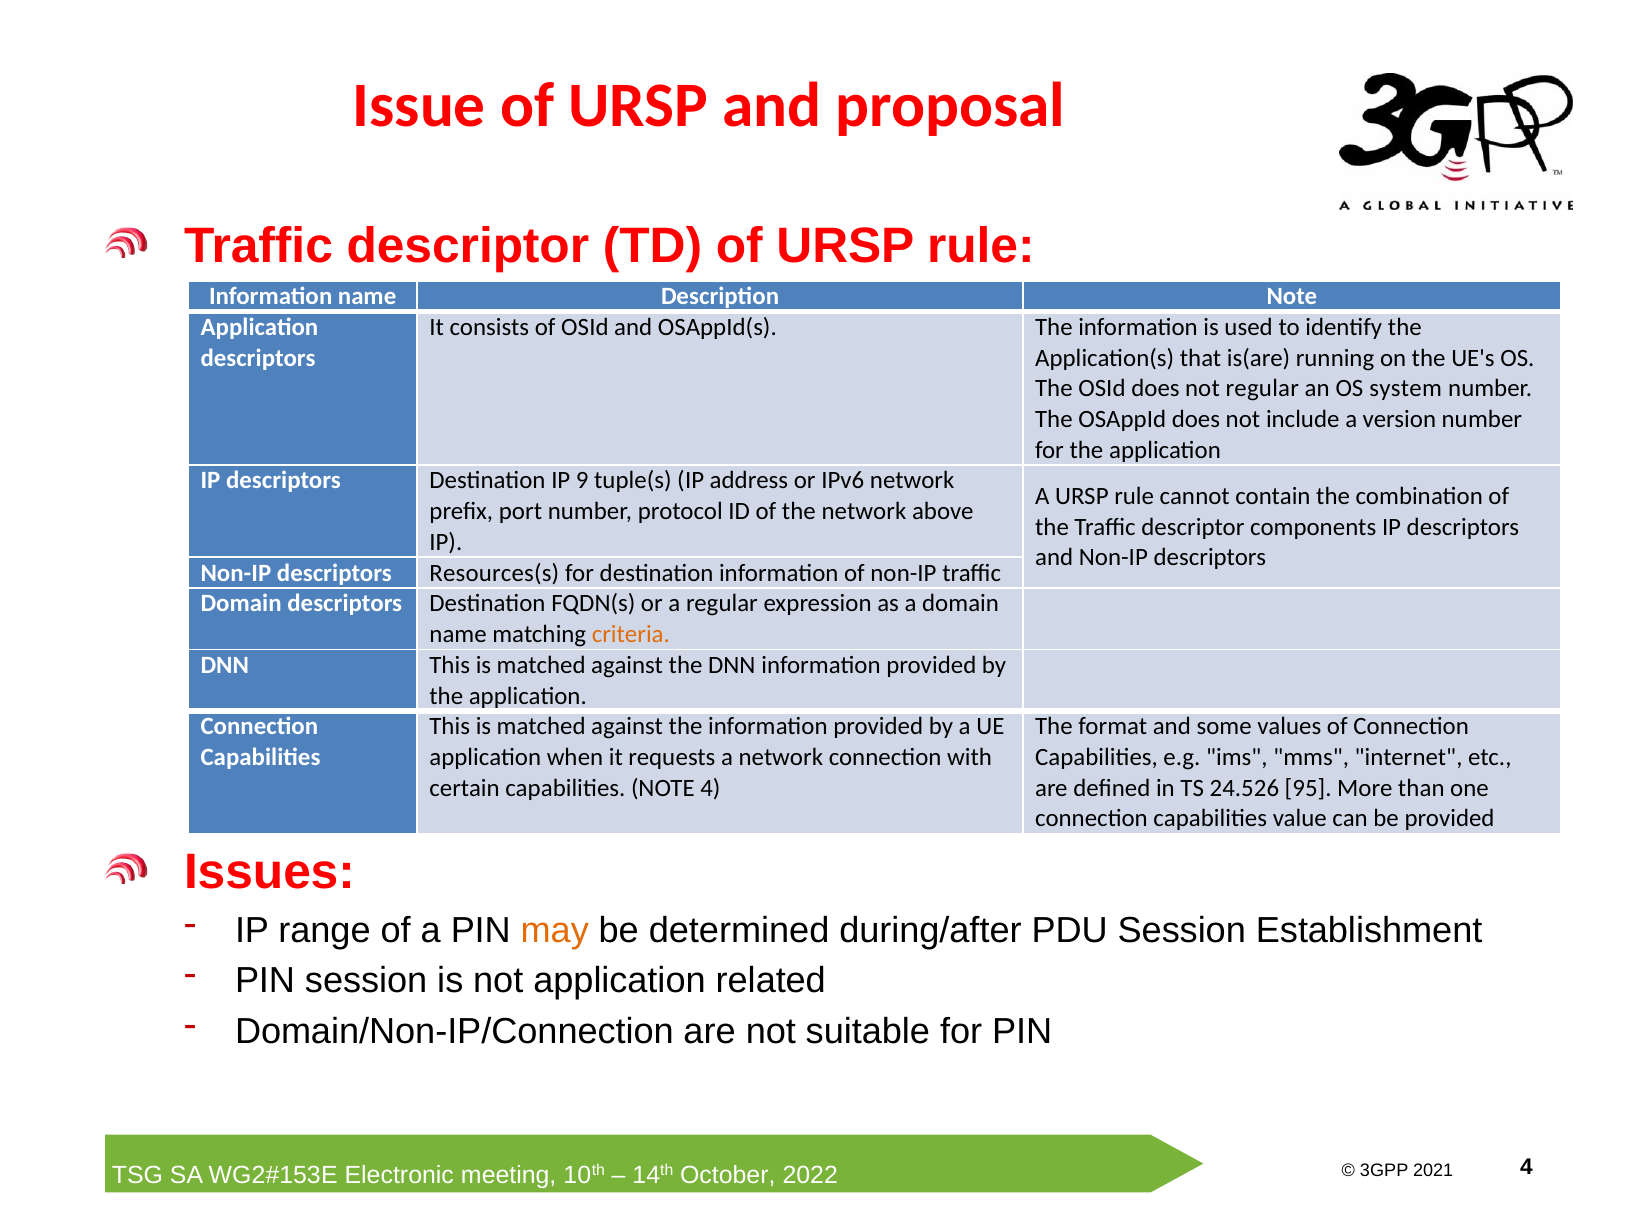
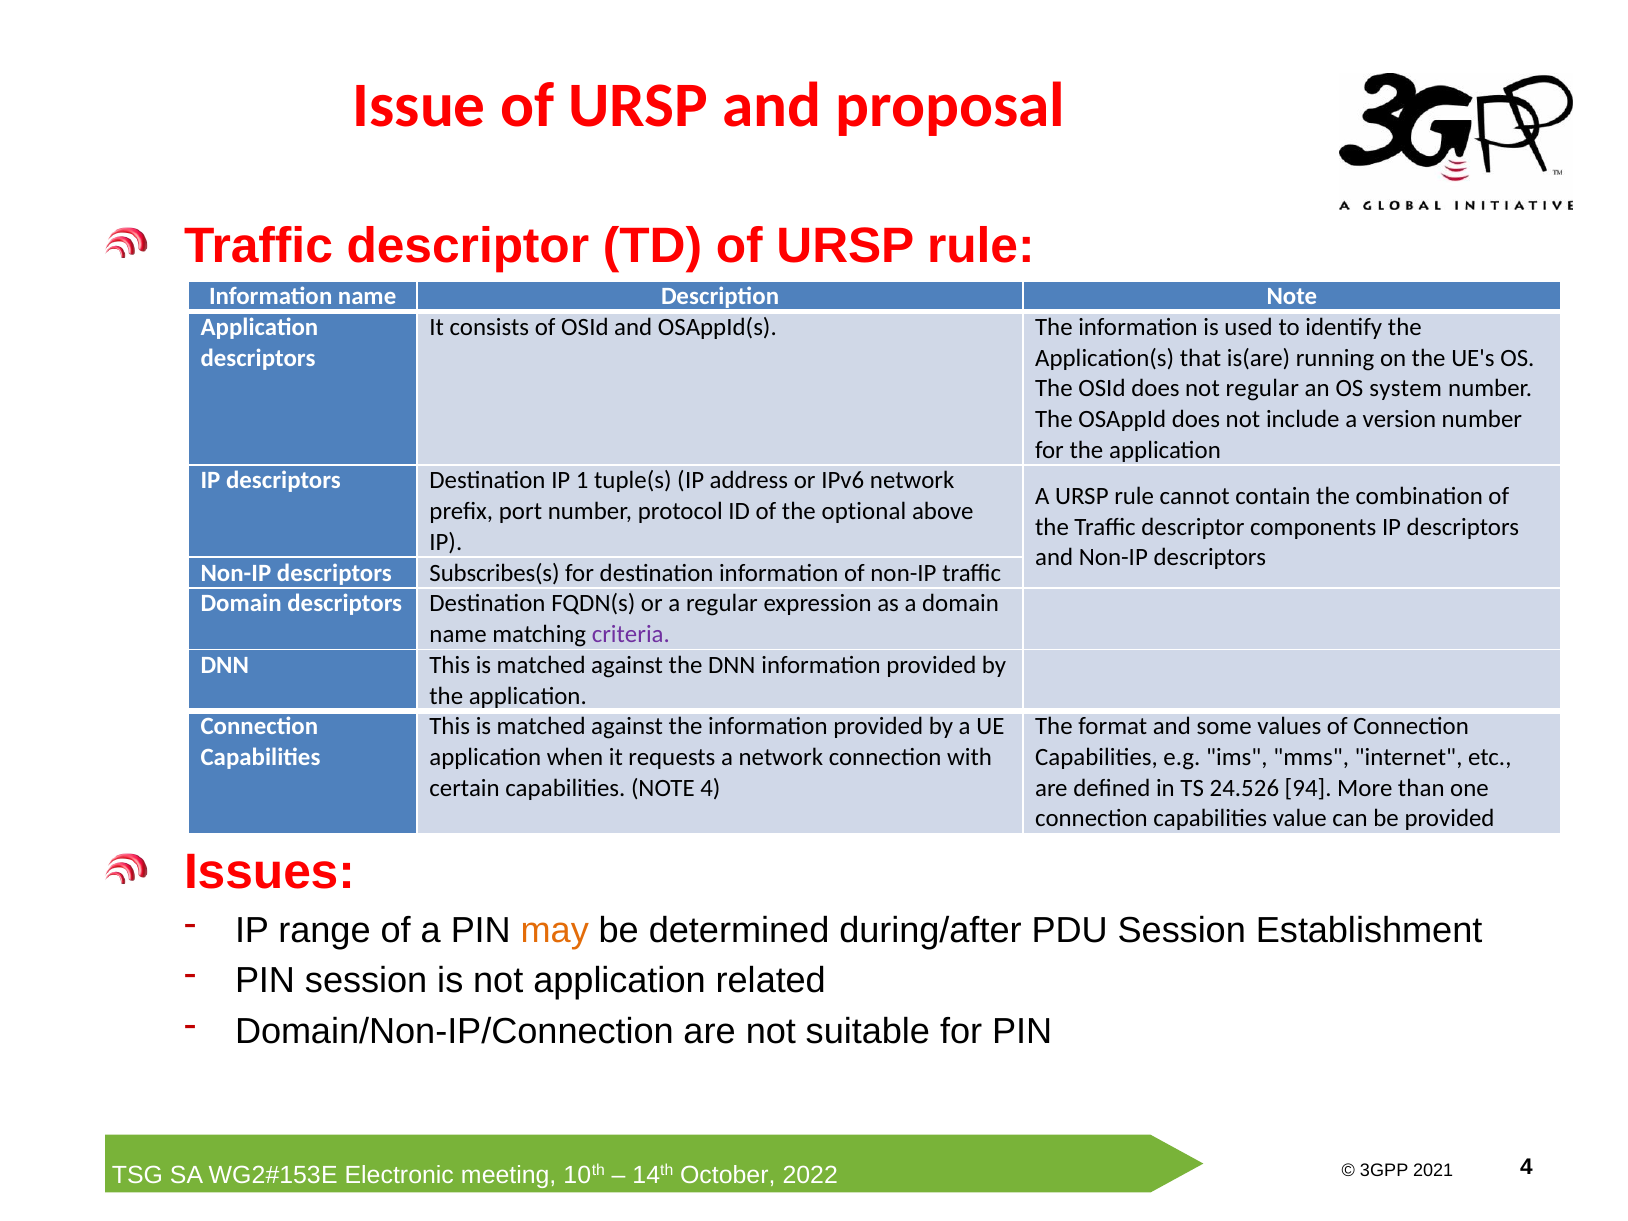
9: 9 -> 1
the network: network -> optional
Resources(s: Resources(s -> Subscribes(s
criteria colour: orange -> purple
95: 95 -> 94
